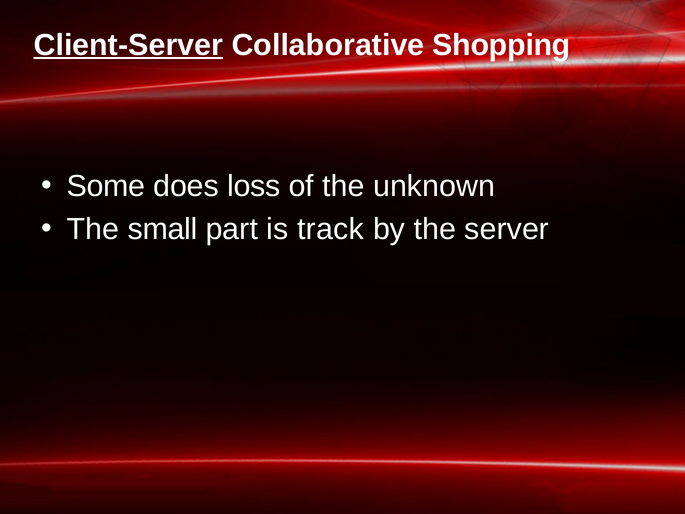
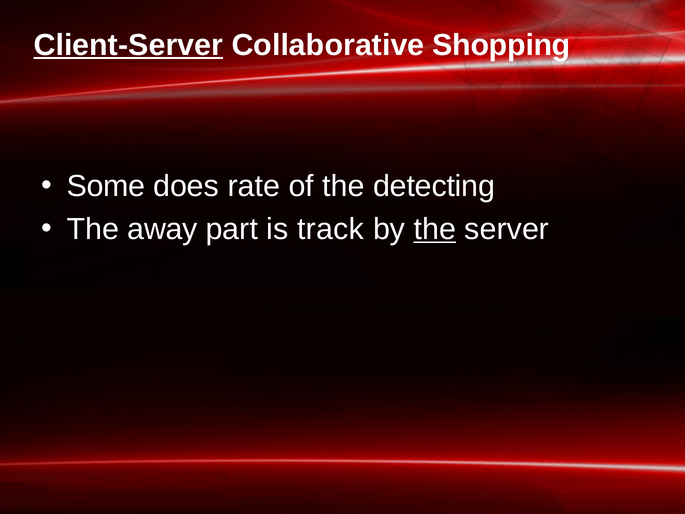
loss: loss -> rate
unknown: unknown -> detecting
small: small -> away
the at (435, 229) underline: none -> present
